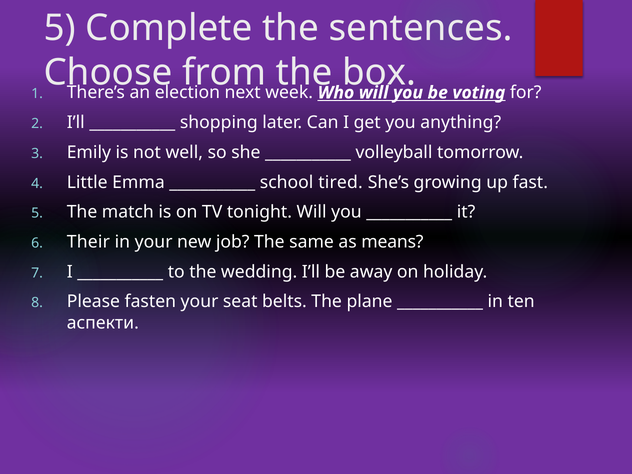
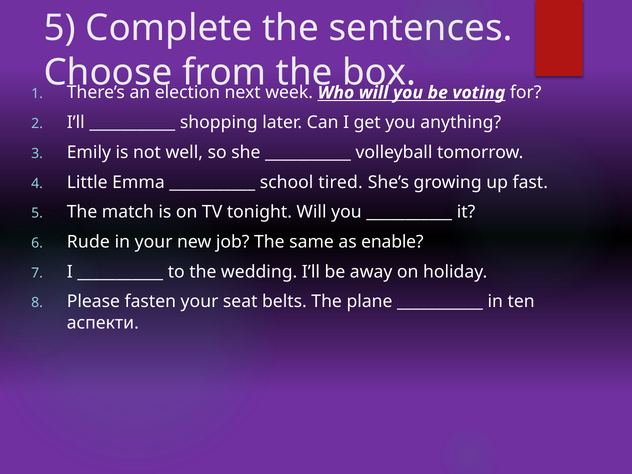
Their: Their -> Rude
means: means -> enable
